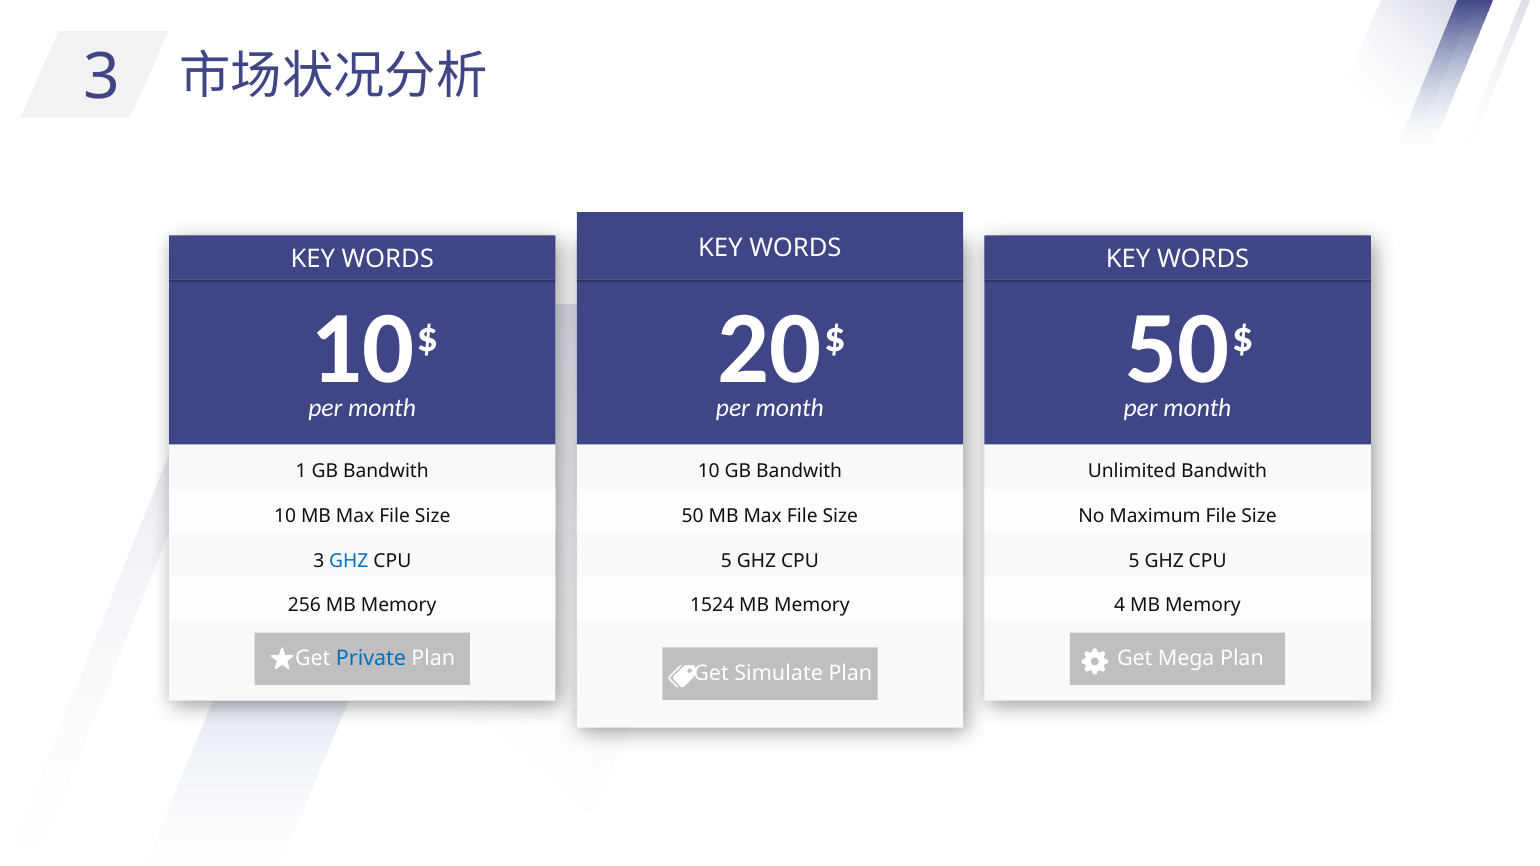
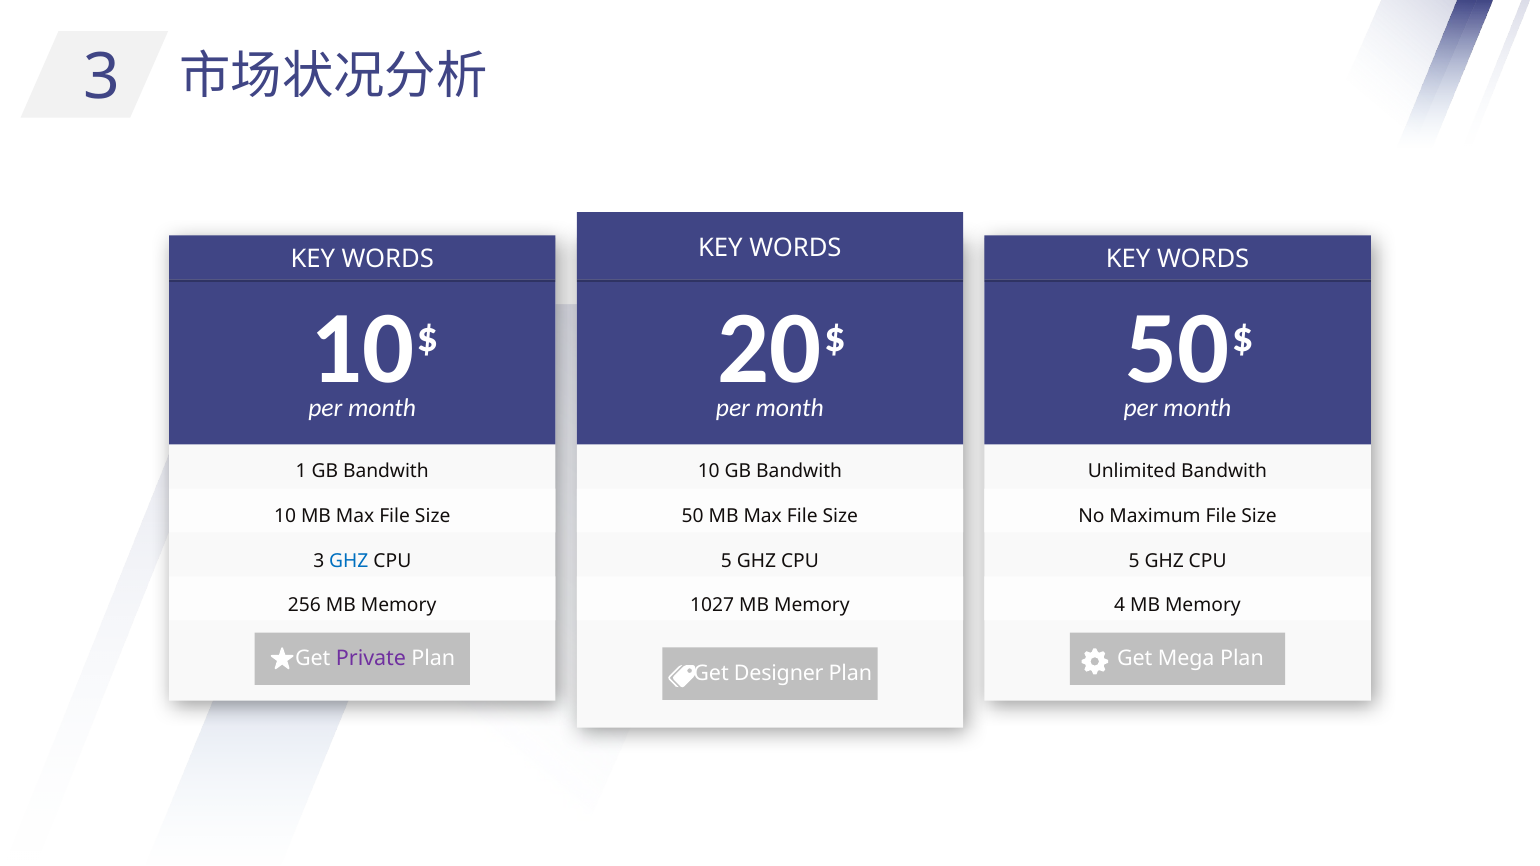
1524: 1524 -> 1027
Private colour: blue -> purple
Simulate: Simulate -> Designer
